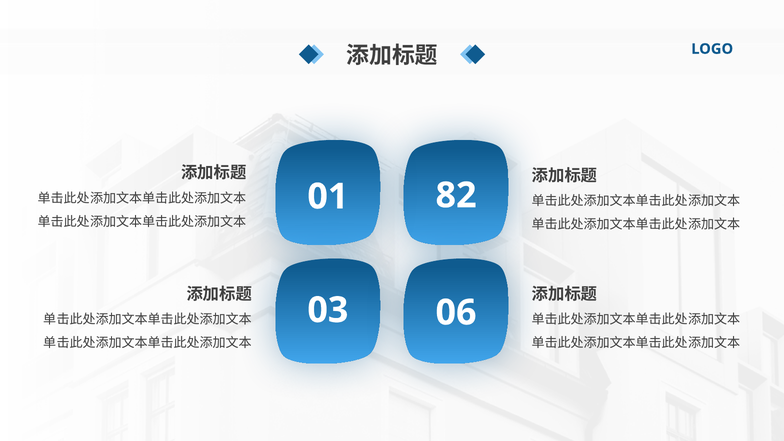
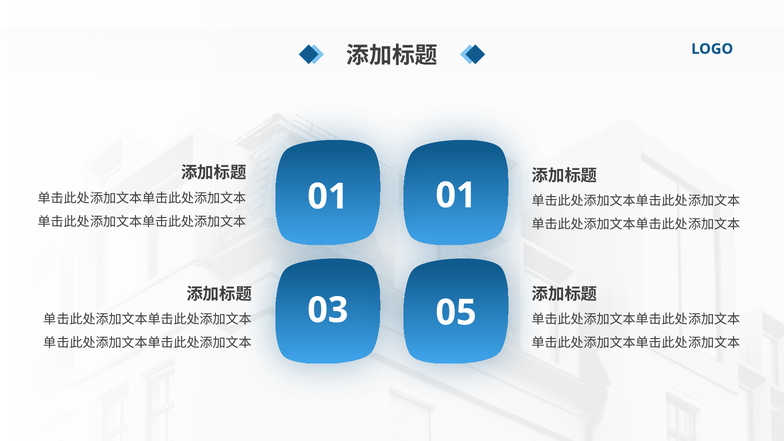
01 82: 82 -> 01
06: 06 -> 05
